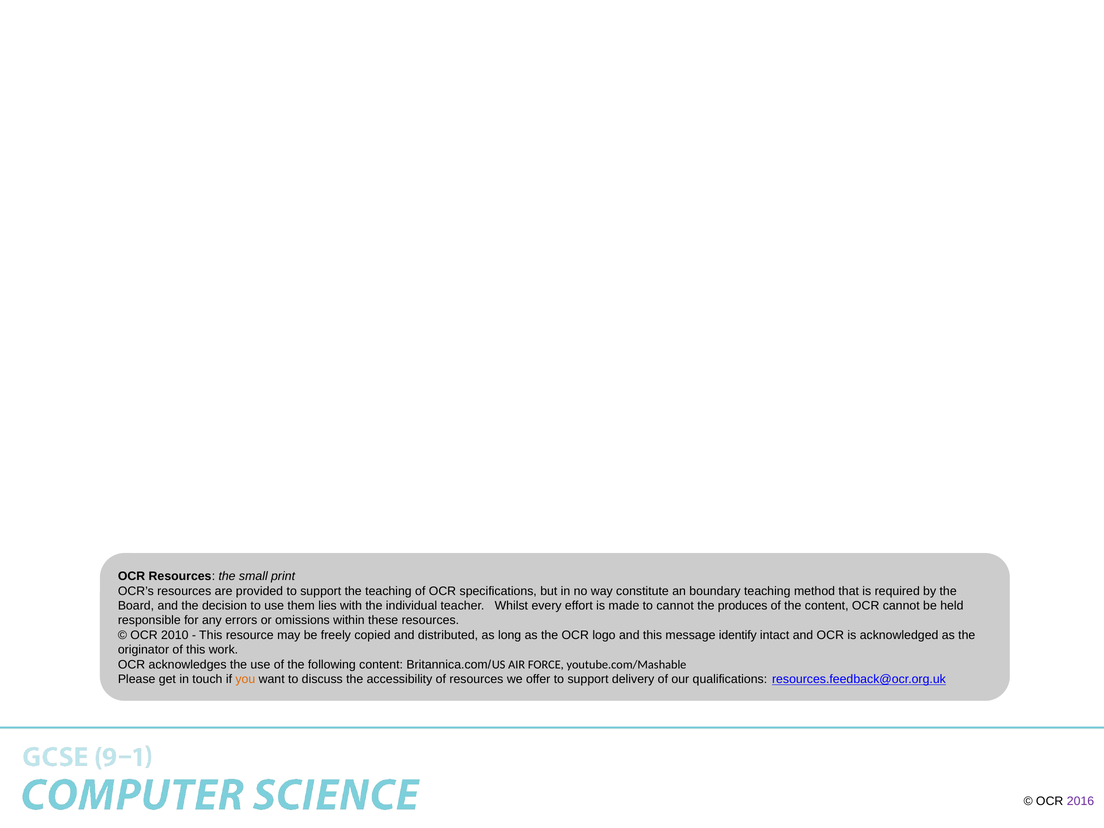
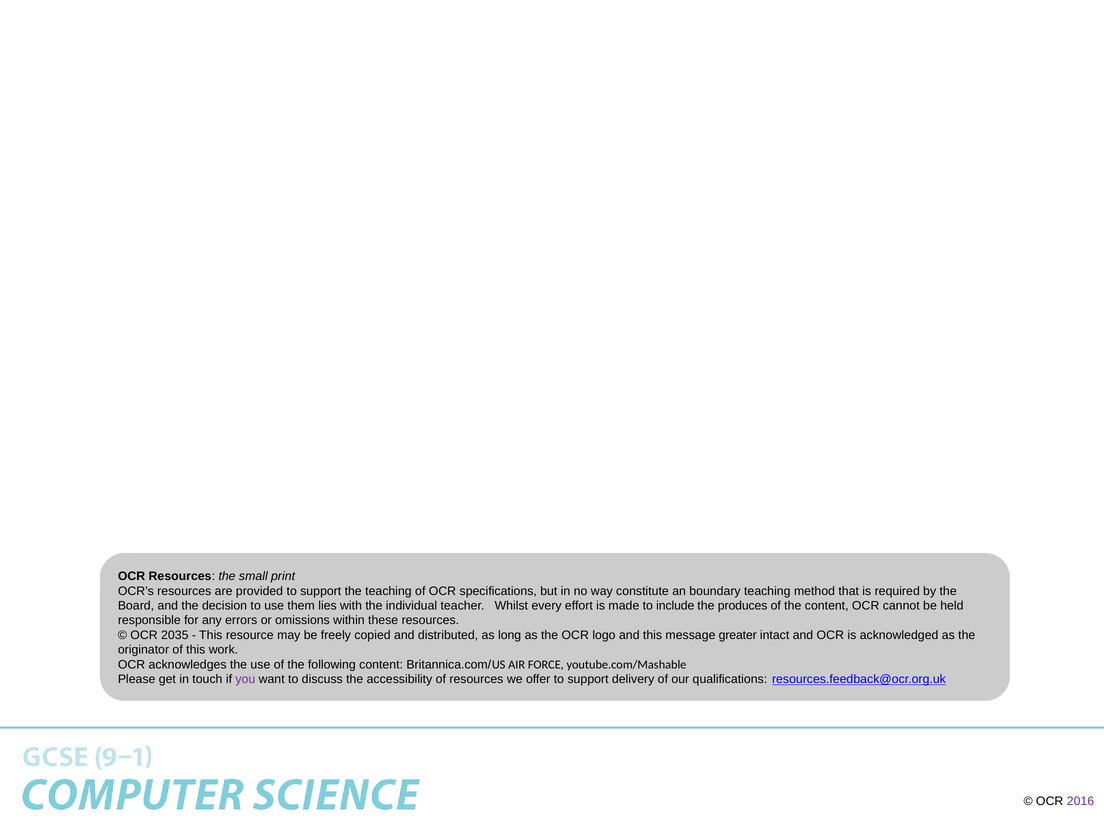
to cannot: cannot -> include
2010: 2010 -> 2035
identify: identify -> greater
you colour: orange -> purple
